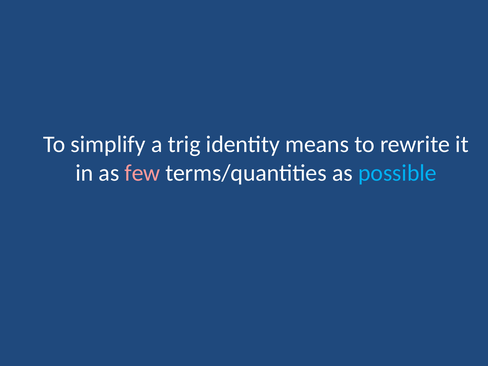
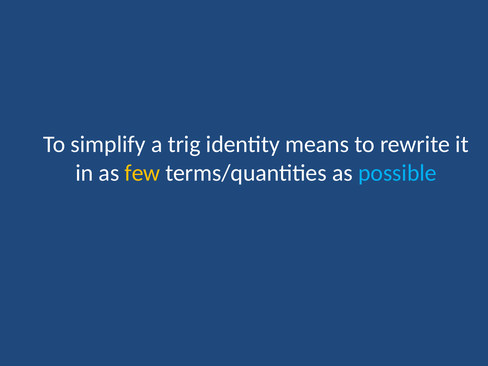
few colour: pink -> yellow
